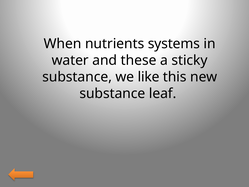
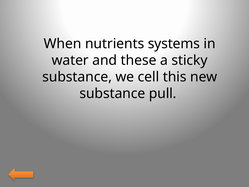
like: like -> cell
leaf: leaf -> pull
